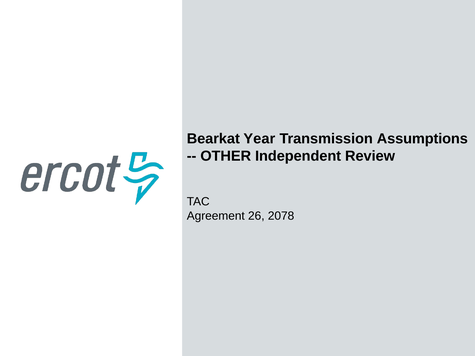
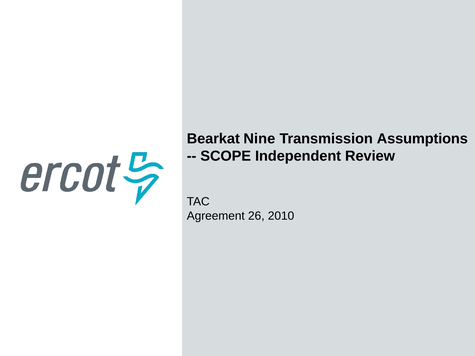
Year: Year -> Nine
OTHER: OTHER -> SCOPE
2078: 2078 -> 2010
